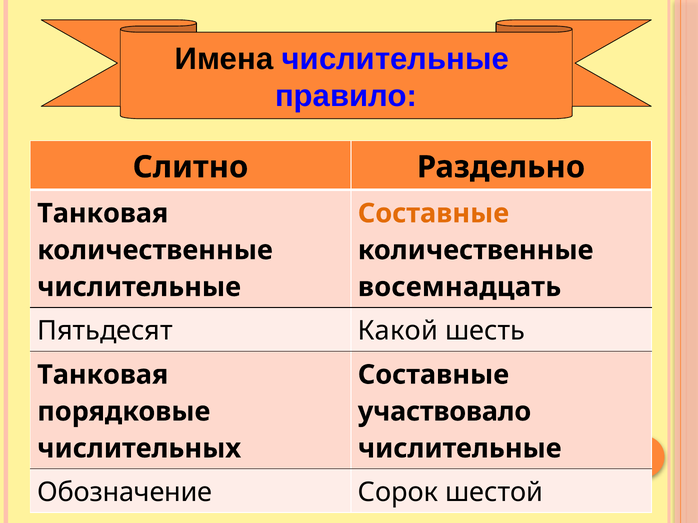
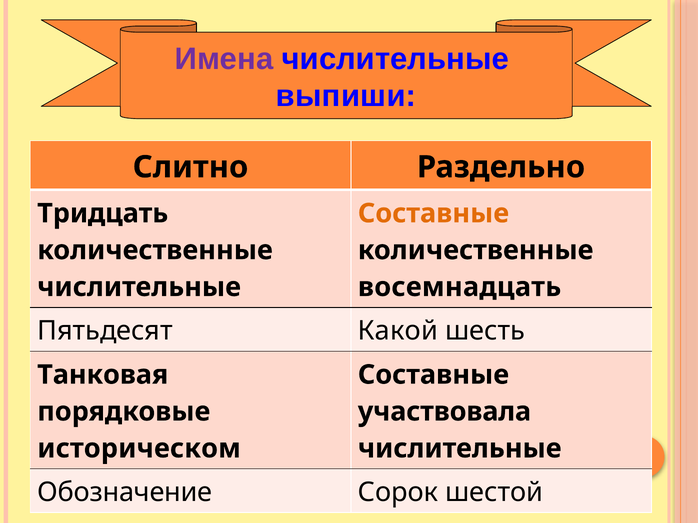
Имена colour: black -> purple
правило: правило -> выпиши
Танковая at (103, 214): Танковая -> Тридцать
участвовало: участвовало -> участвовала
числительных: числительных -> историческом
